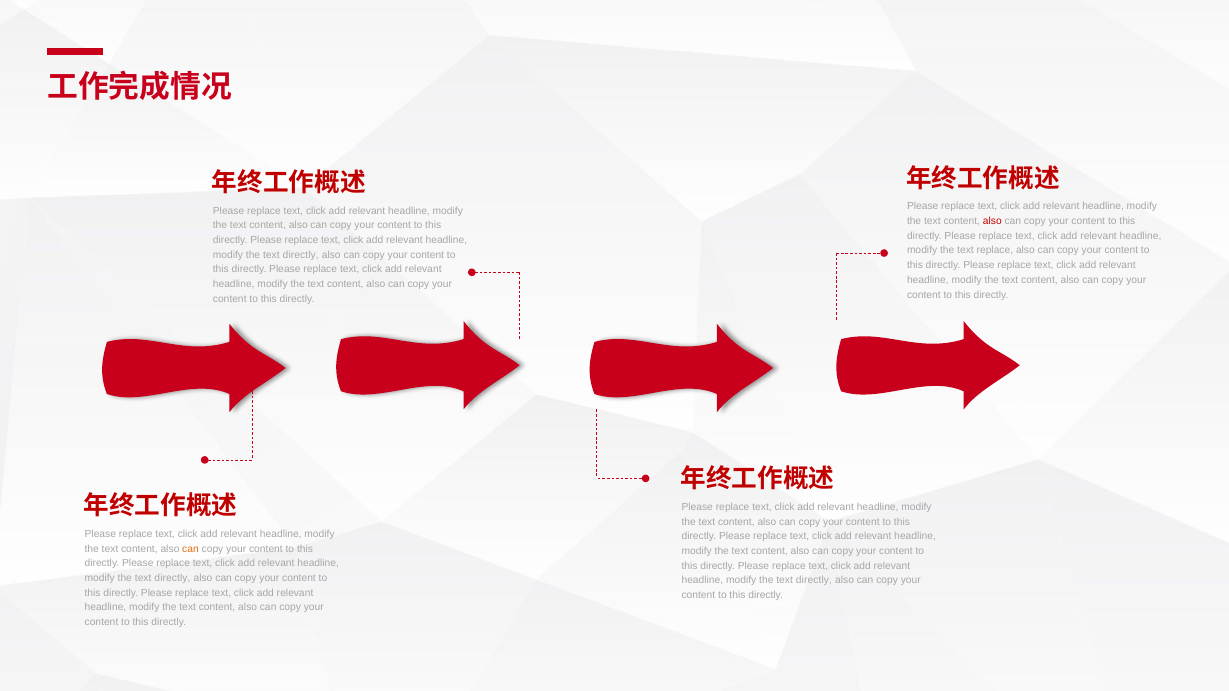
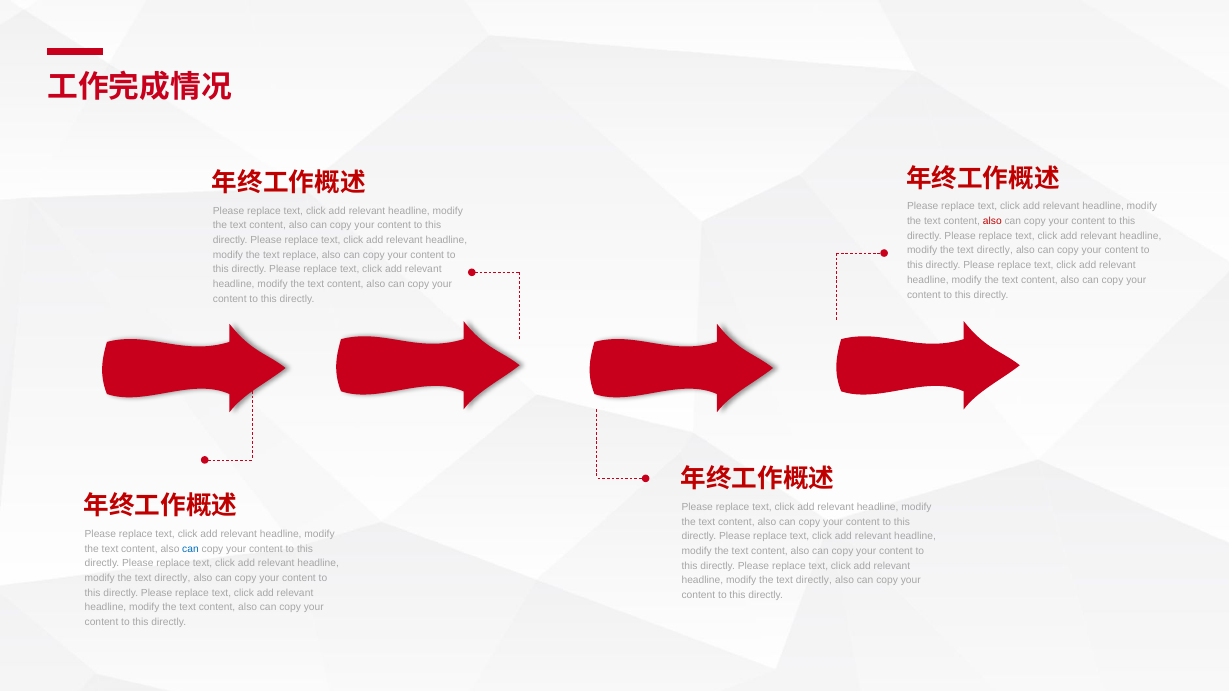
replace at (995, 251): replace -> directly
directly at (301, 255): directly -> replace
can at (190, 549) colour: orange -> blue
